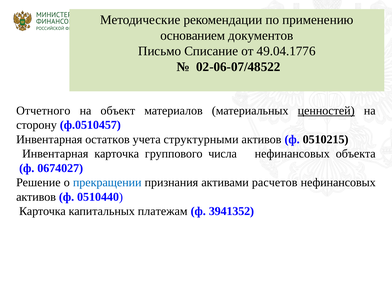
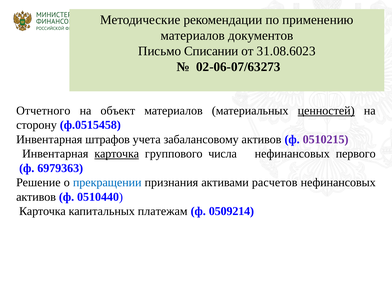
основанием at (193, 35): основанием -> материалов
Списание: Списание -> Списании
49.04.1776: 49.04.1776 -> 31.08.6023
02-06-07/48522: 02-06-07/48522 -> 02-06-07/63273
ф.0510457: ф.0510457 -> ф.0515458
остатков: остатков -> штрафов
структурными: структурными -> забалансовому
0510215 colour: black -> purple
карточка at (117, 154) underline: none -> present
объекта: объекта -> первого
0674027: 0674027 -> 6979363
3941352: 3941352 -> 0509214
